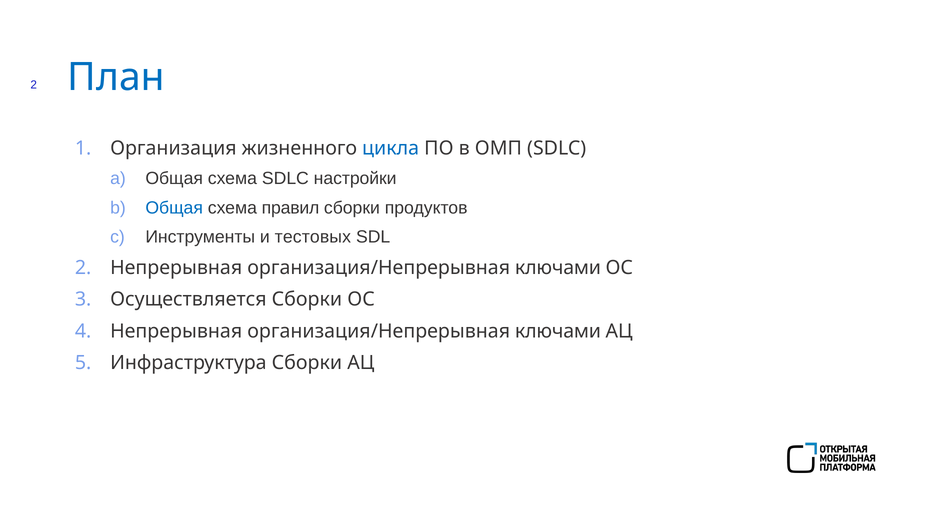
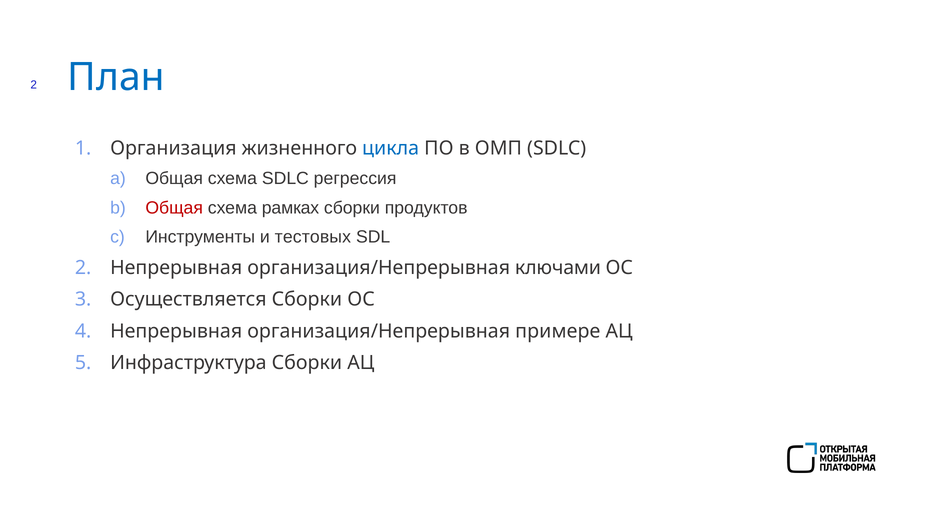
настройки: настройки -> регрессия
Общая at (174, 208) colour: blue -> red
правил: правил -> рамках
ключами at (558, 331): ключами -> примере
